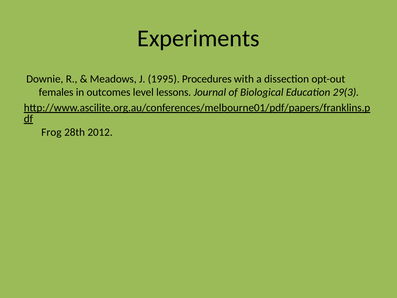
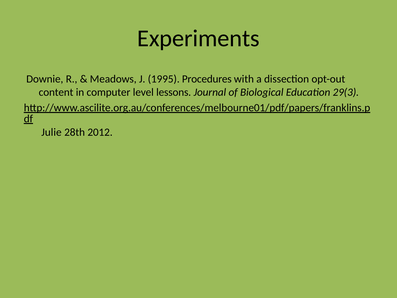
females: females -> content
outcomes: outcomes -> computer
Frog: Frog -> Julie
